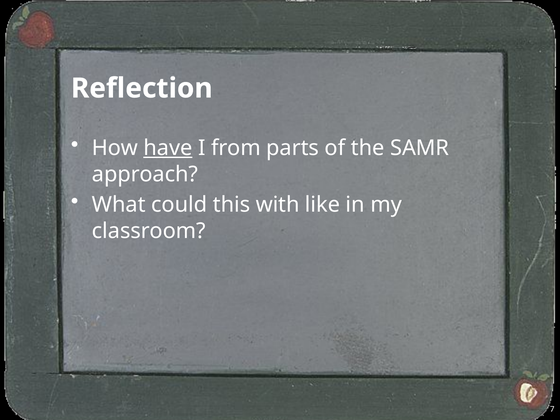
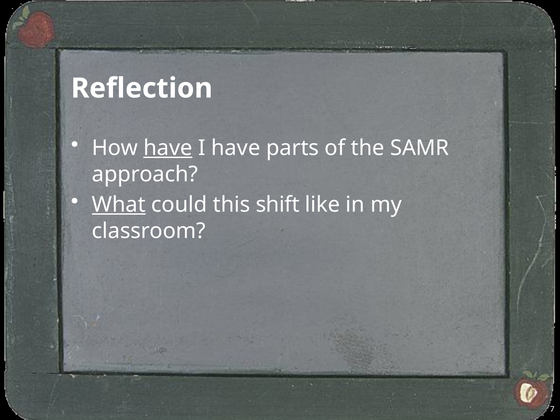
I from: from -> have
What underline: none -> present
with: with -> shift
